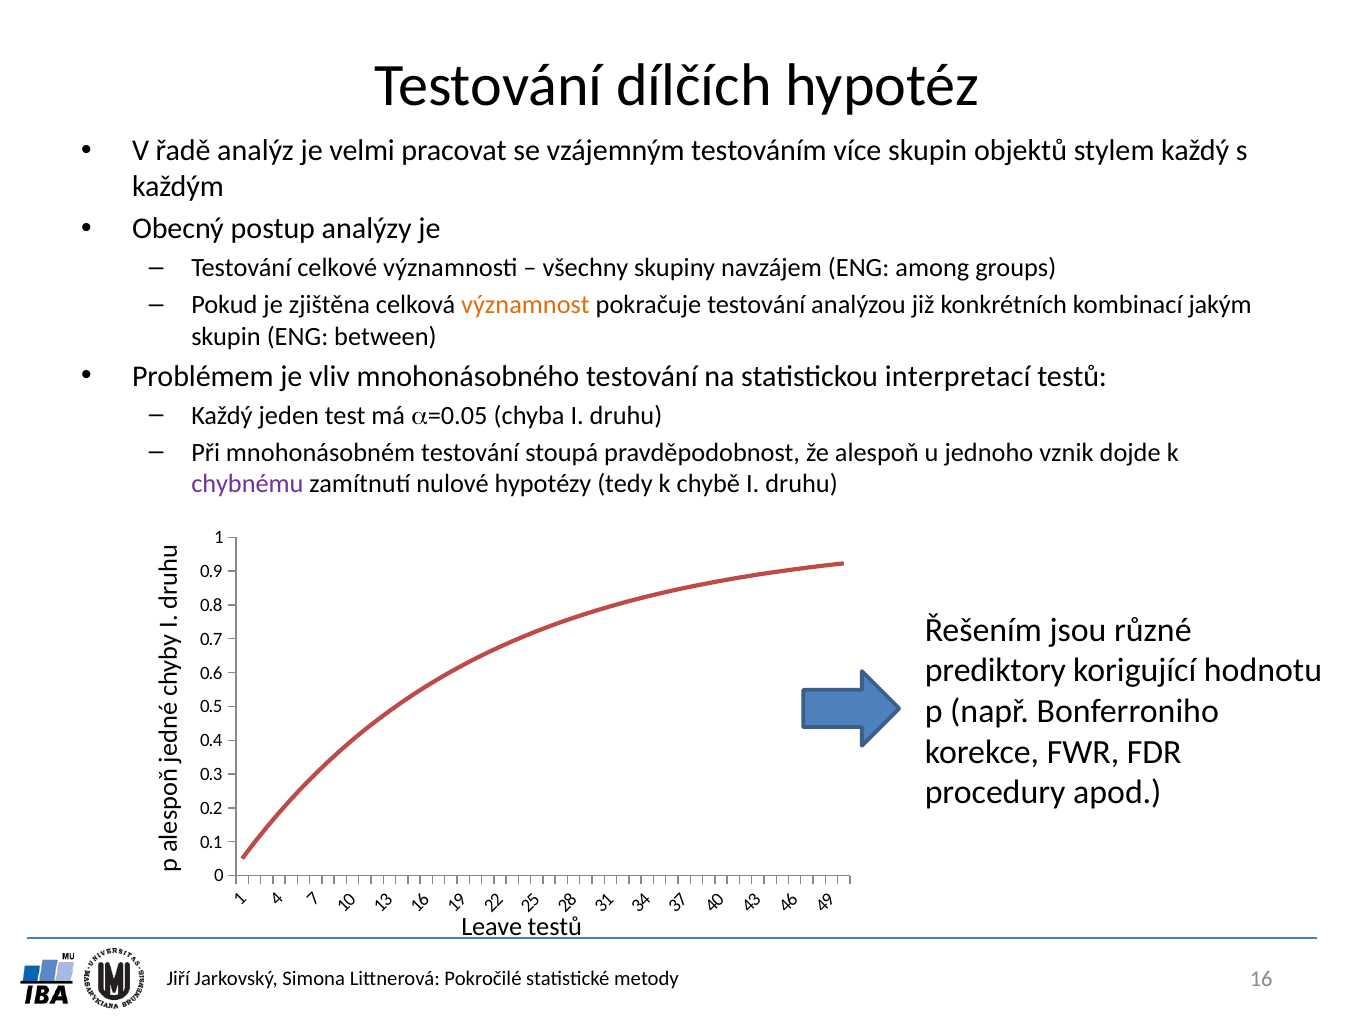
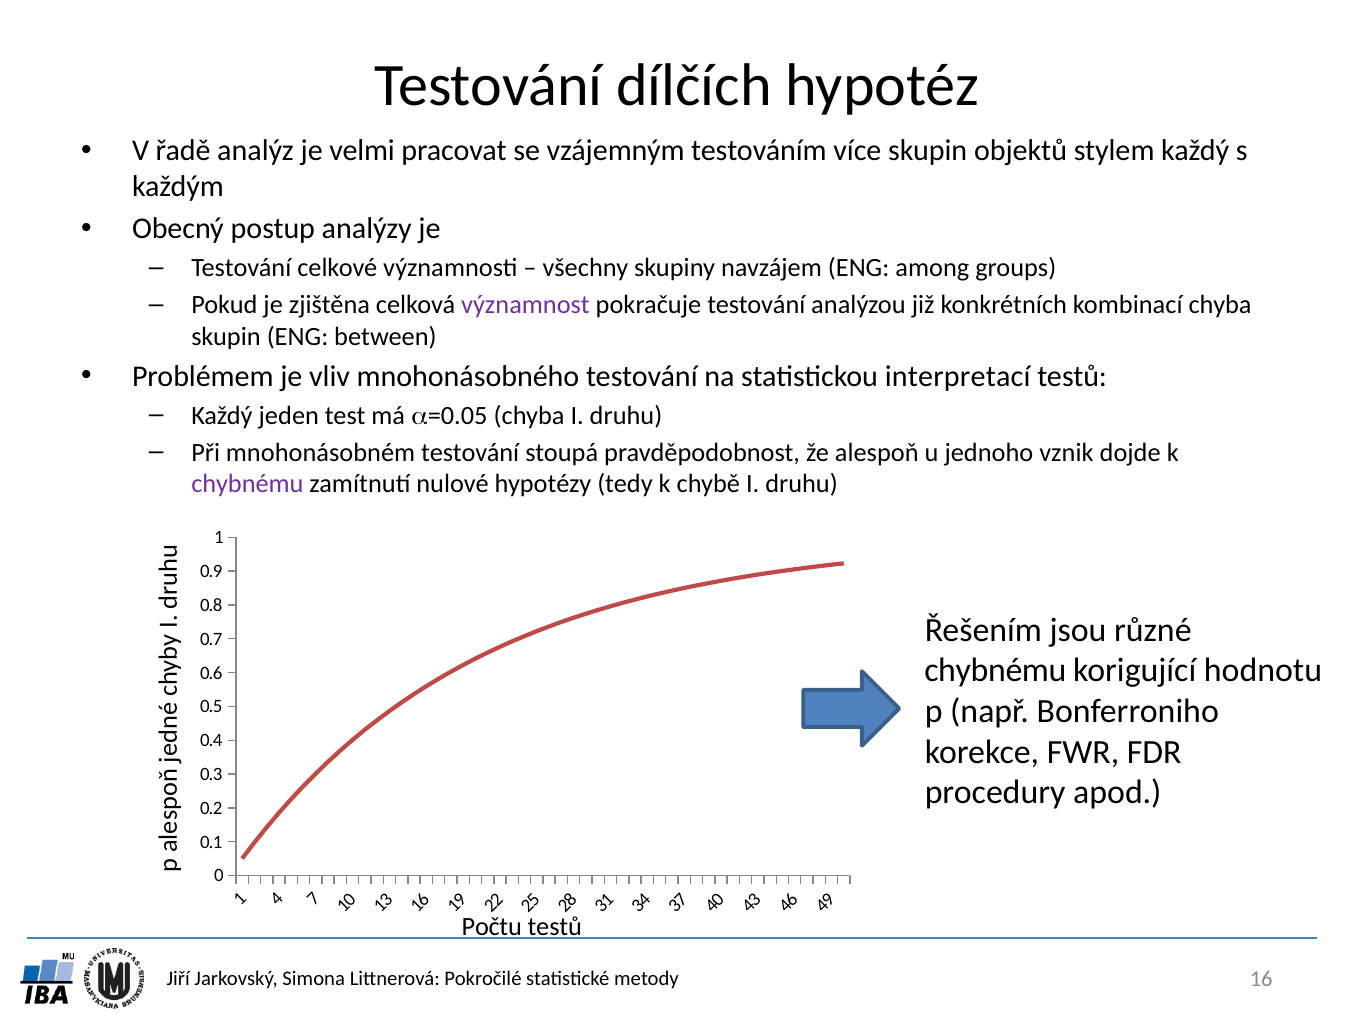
významnost colour: orange -> purple
kombinací jakým: jakým -> chyba
prediktory at (995, 670): prediktory -> chybnému
Leave: Leave -> Počtu
